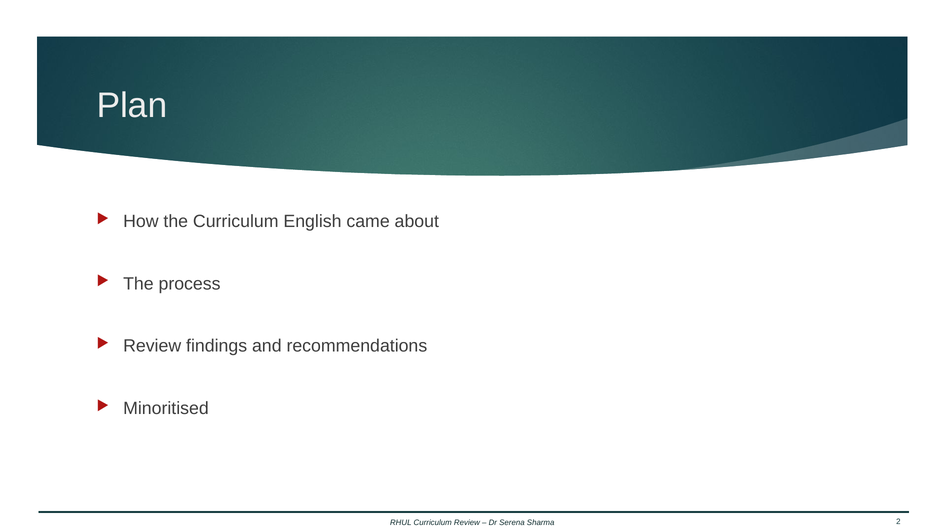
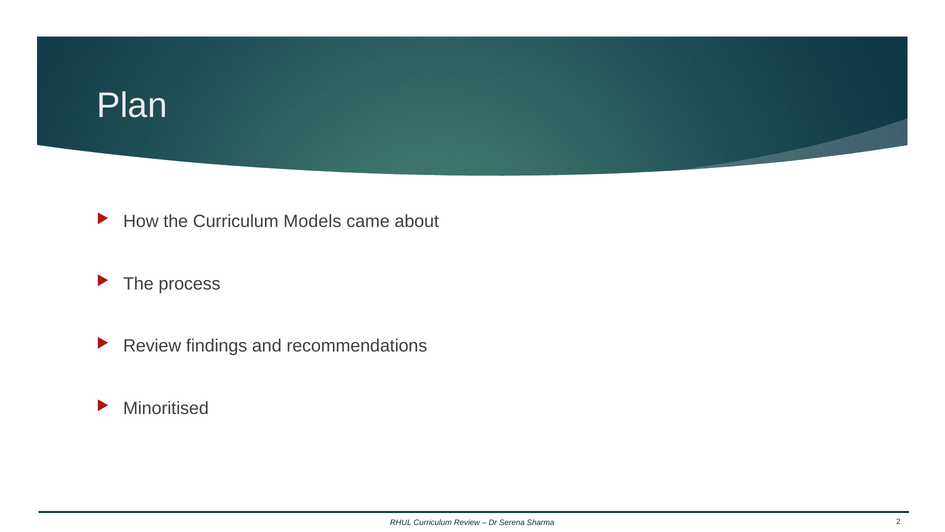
English: English -> Models
